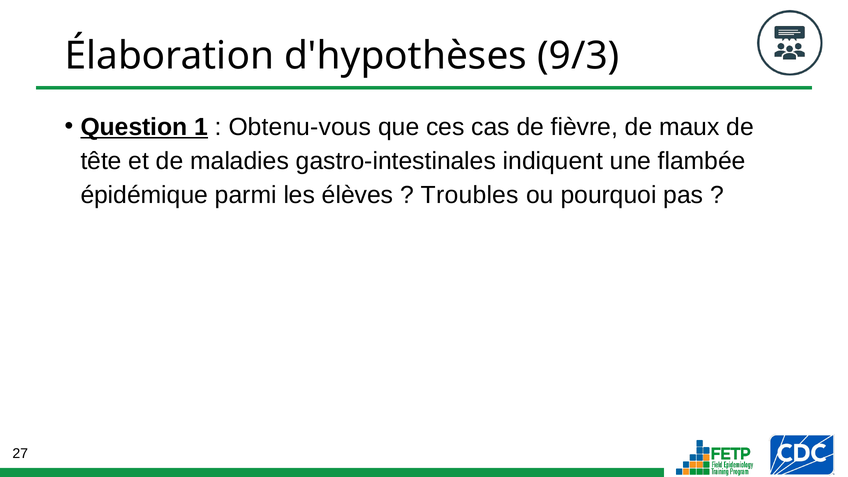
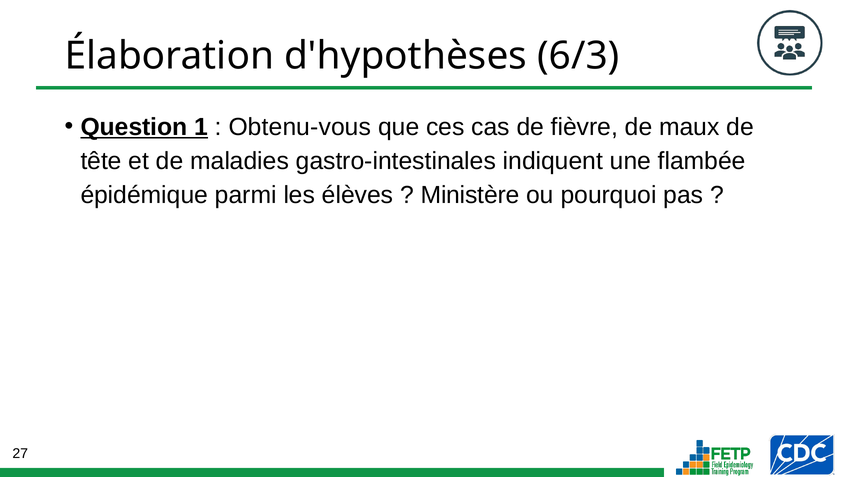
9/3: 9/3 -> 6/3
Troubles: Troubles -> Ministère
